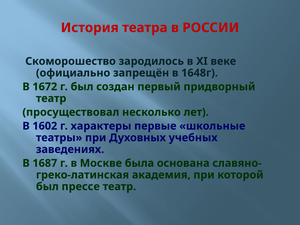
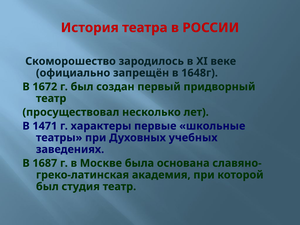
1602: 1602 -> 1471
прессе: прессе -> студия
